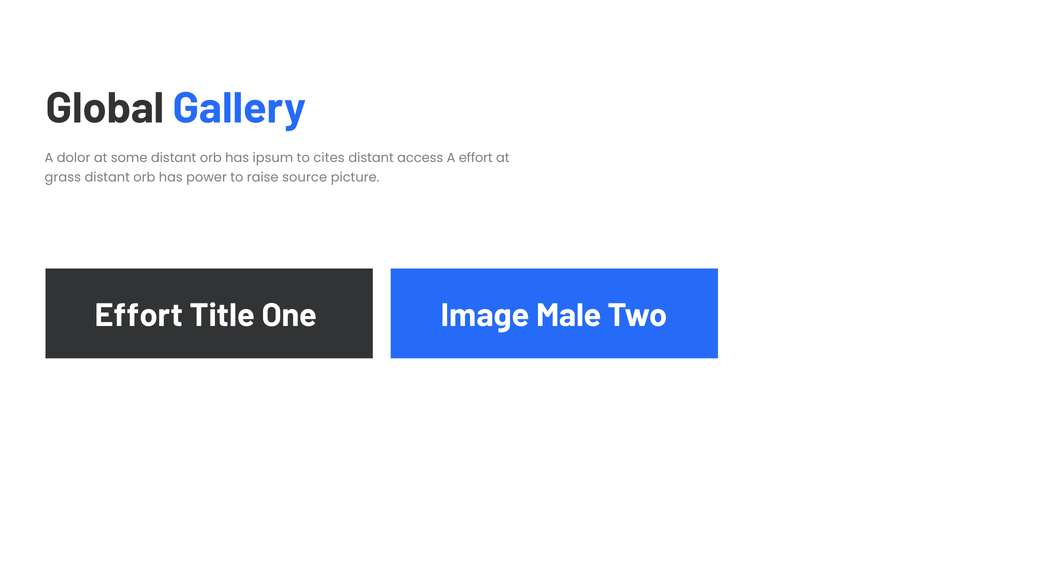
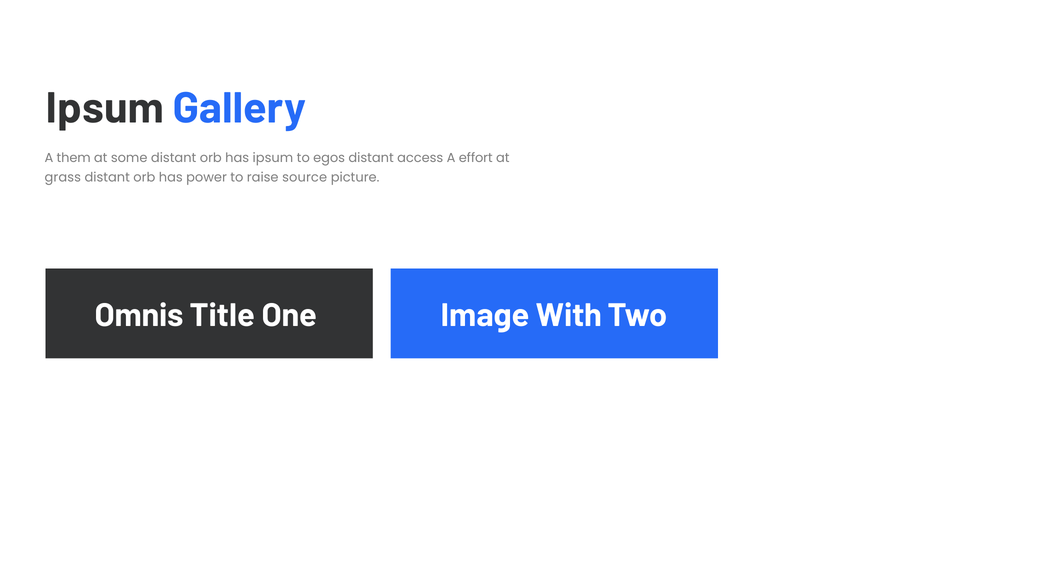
Global at (105, 109): Global -> Ipsum
dolor: dolor -> them
cites: cites -> egos
Effort at (139, 315): Effort -> Omnis
Male: Male -> With
